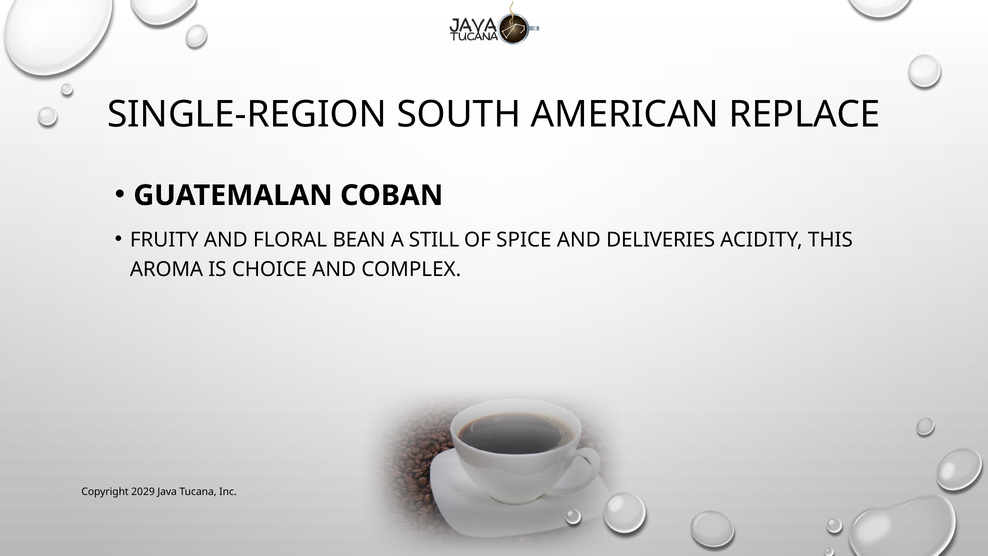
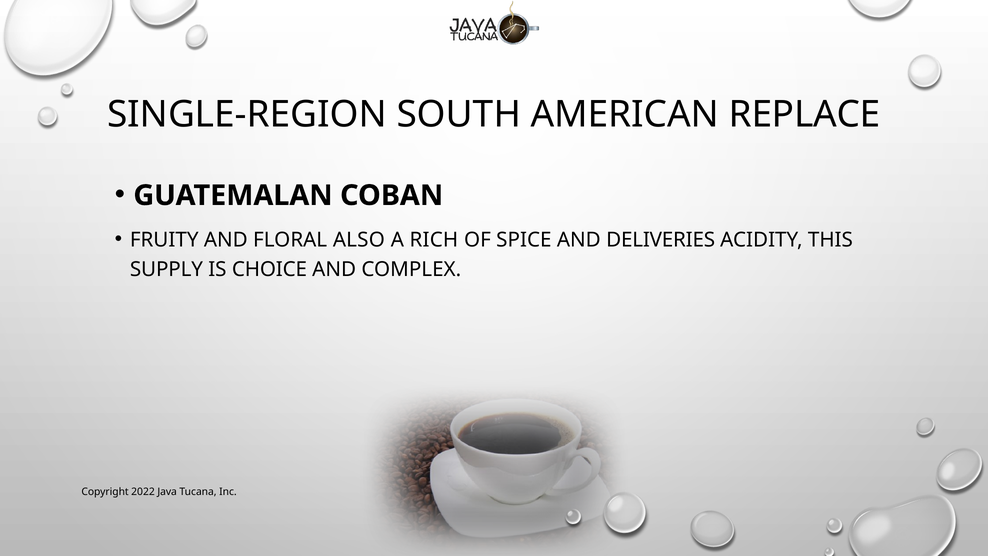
BEAN: BEAN -> ALSO
STILL: STILL -> RICH
AROMA: AROMA -> SUPPLY
2029: 2029 -> 2022
